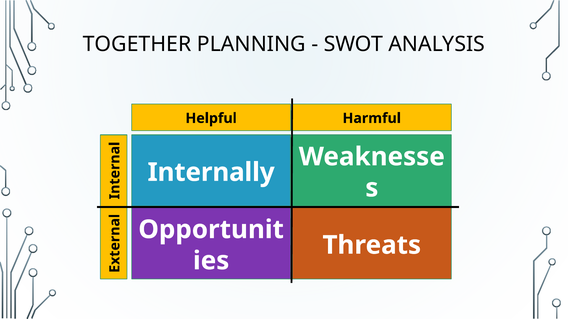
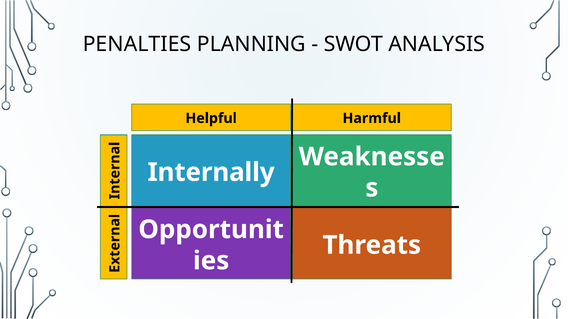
TOGETHER: TOGETHER -> PENALTIES
